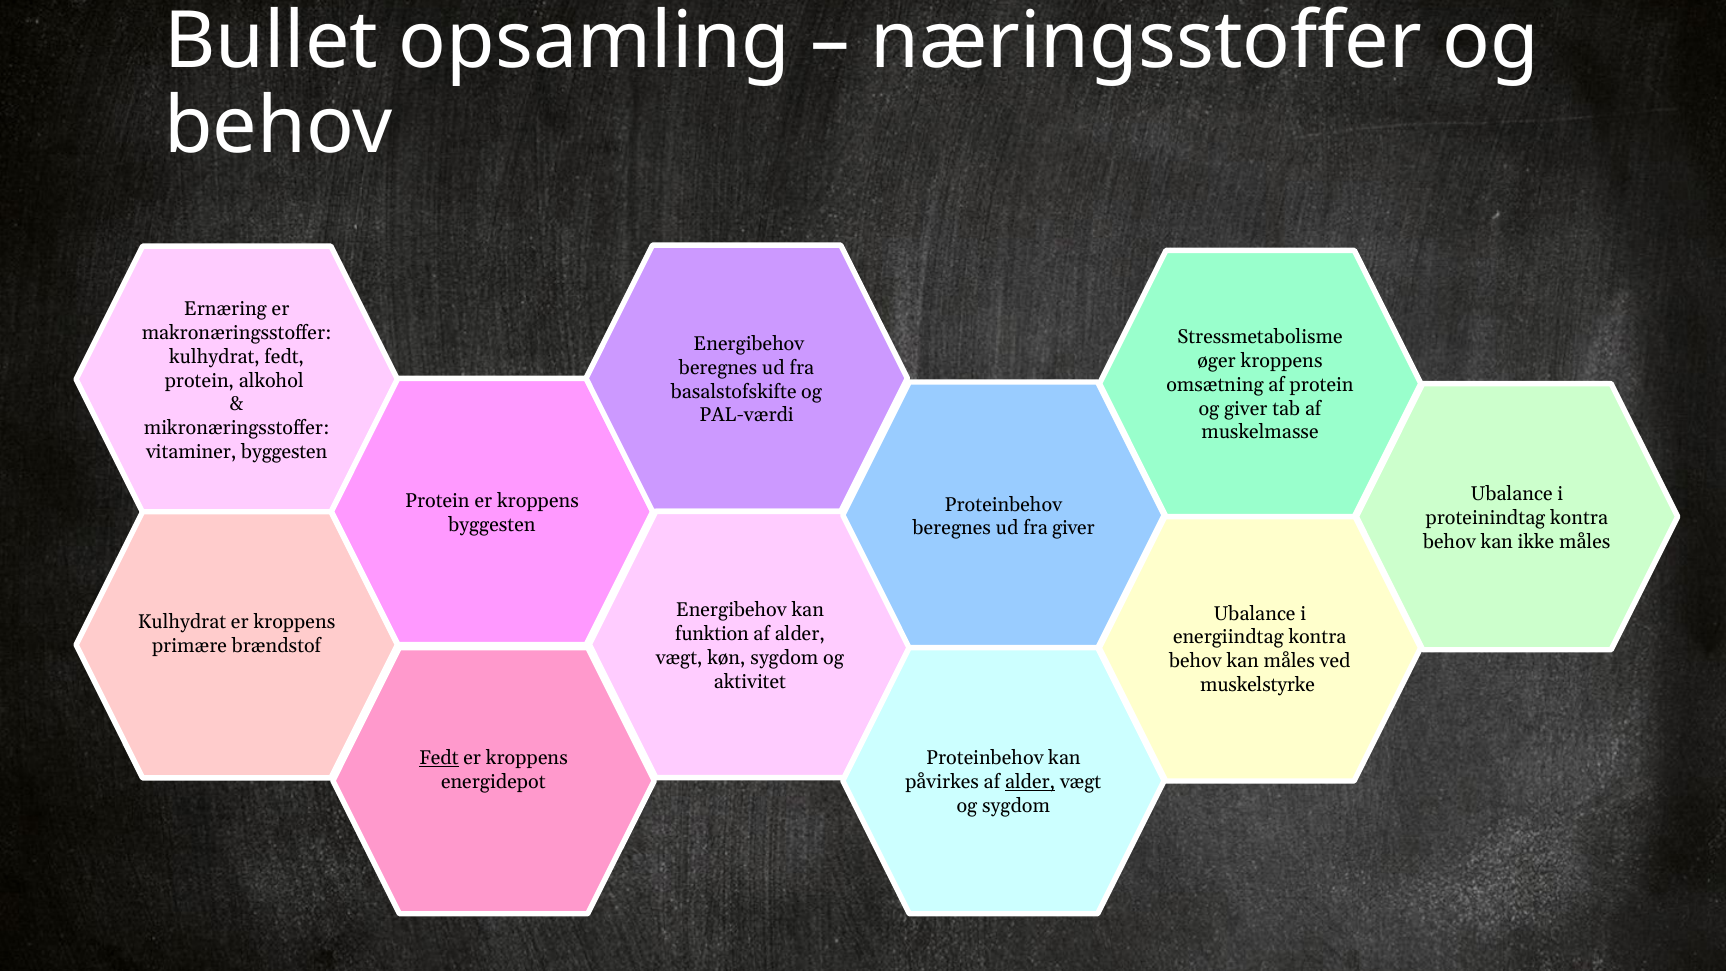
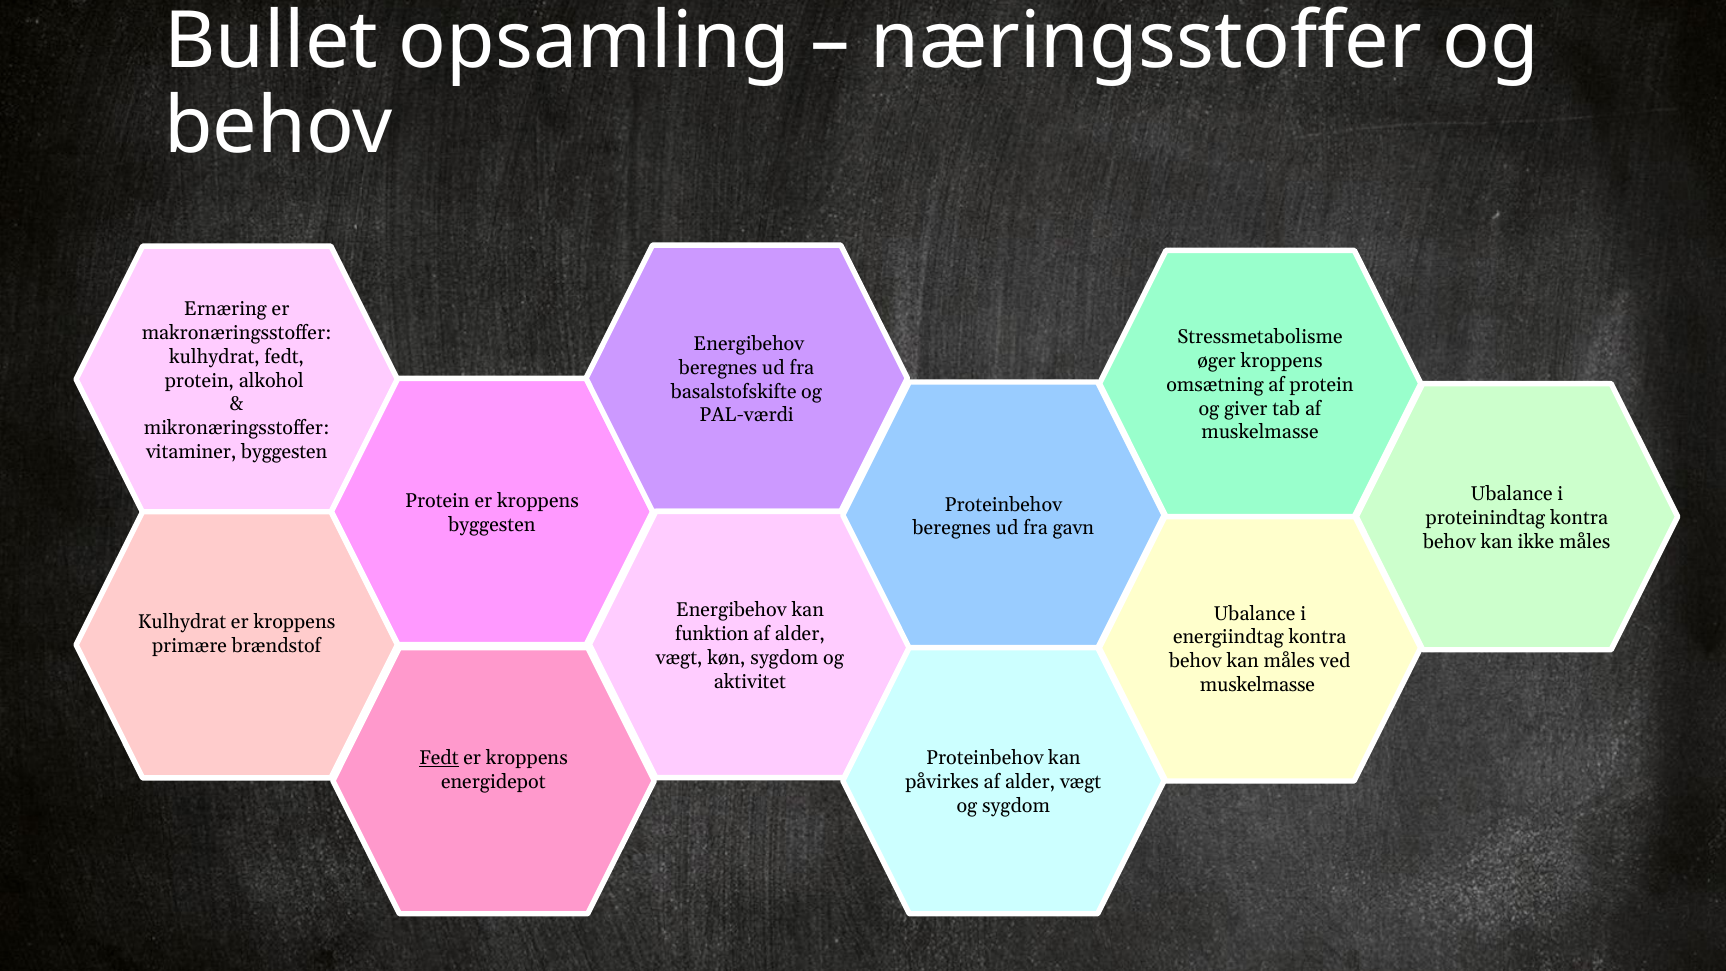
fra giver: giver -> gavn
muskelstyrke at (1257, 685): muskelstyrke -> muskelmasse
alder at (1030, 782) underline: present -> none
